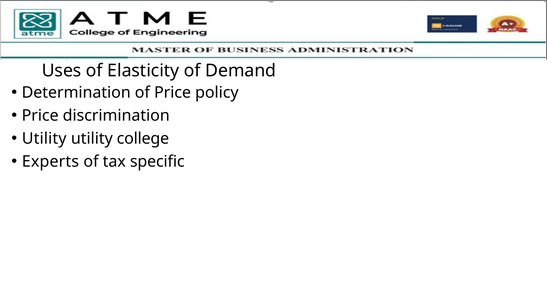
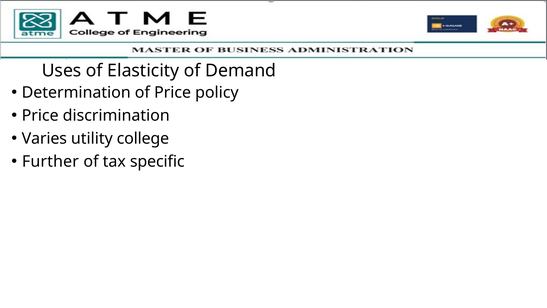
Utility at (44, 138): Utility -> Varies
Experts: Experts -> Further
